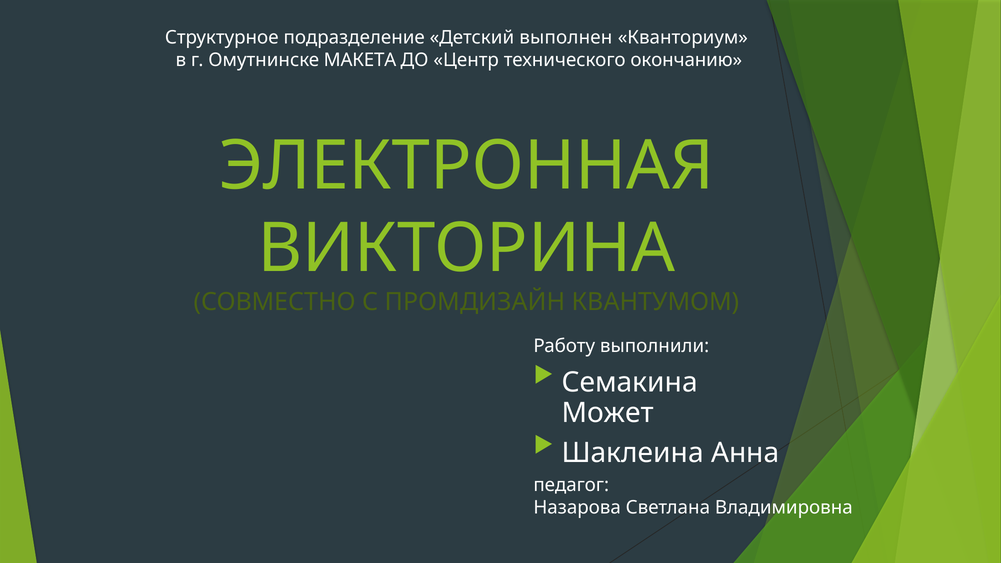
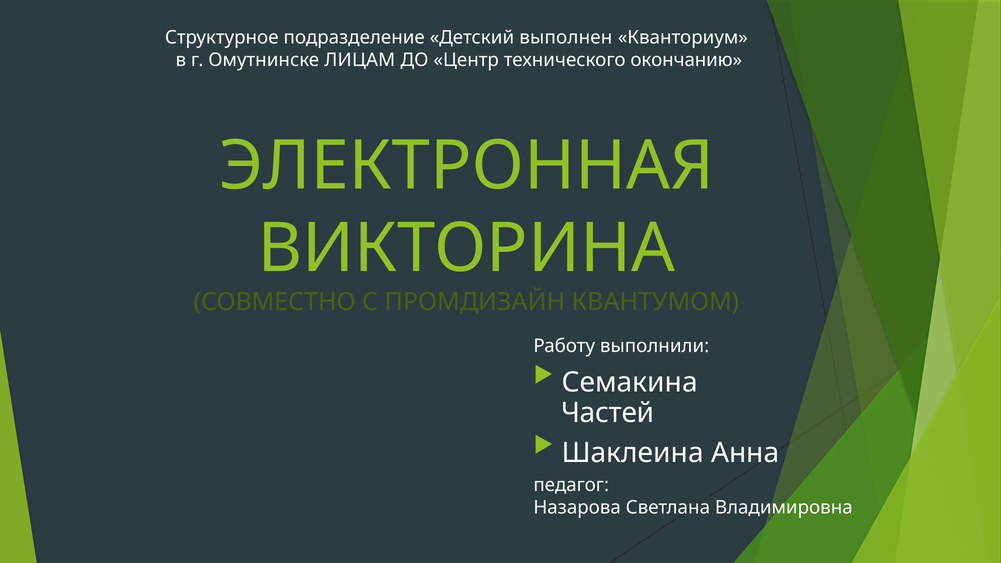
МАКЕТА: МАКЕТА -> ЛИЦАМ
Может: Может -> Частей
